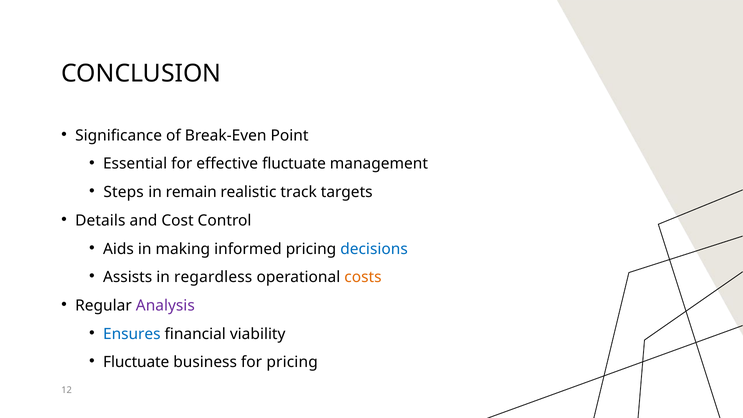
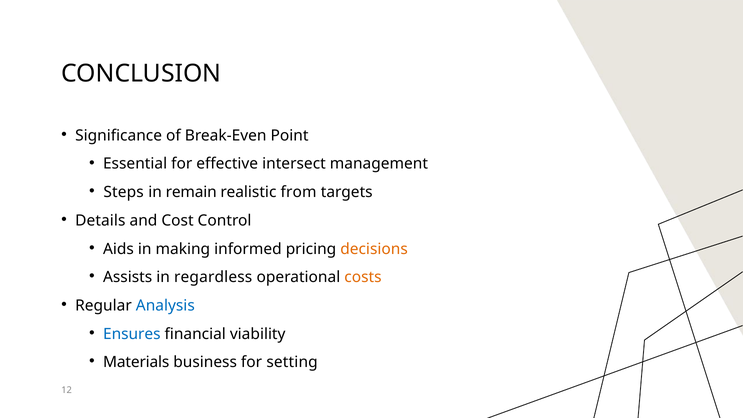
effective fluctuate: fluctuate -> intersect
track: track -> from
decisions colour: blue -> orange
Analysis colour: purple -> blue
Fluctuate at (136, 362): Fluctuate -> Materials
for pricing: pricing -> setting
